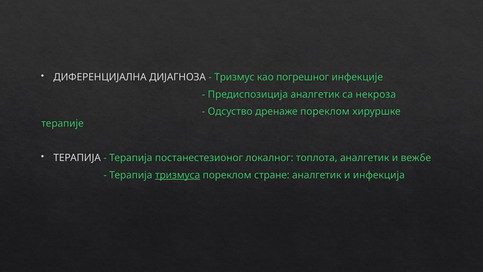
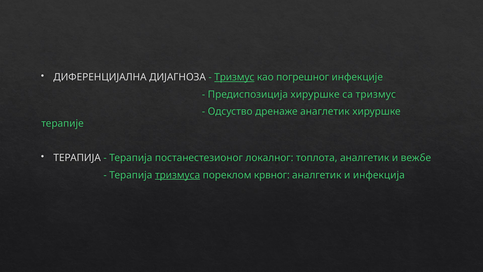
Тризмус at (234, 77) underline: none -> present
Предиспозиција аналгетик: аналгетик -> хируршке
са некроза: некроза -> тризмус
дренаже пореклом: пореклом -> анаглетик
стране: стране -> крвног
